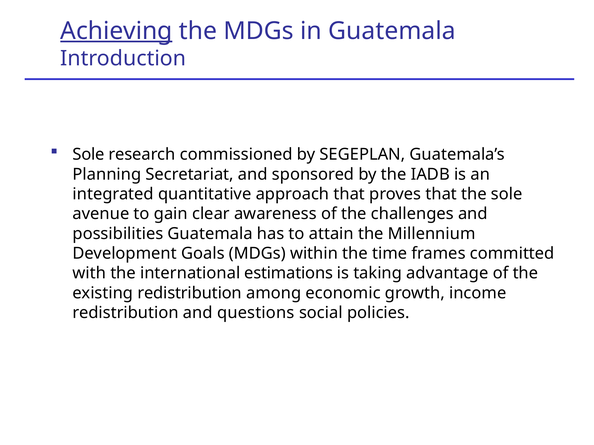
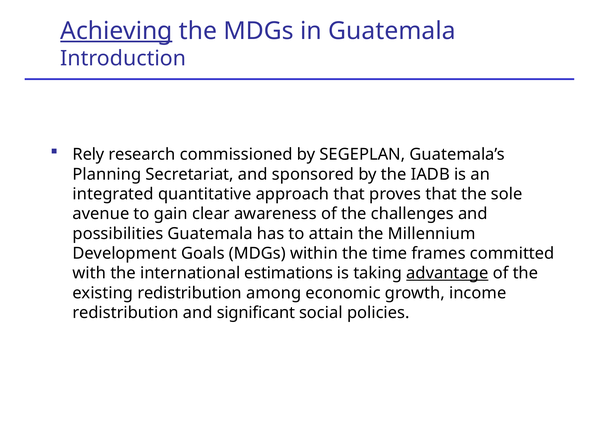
Sole at (89, 155): Sole -> Rely
advantage underline: none -> present
questions: questions -> significant
